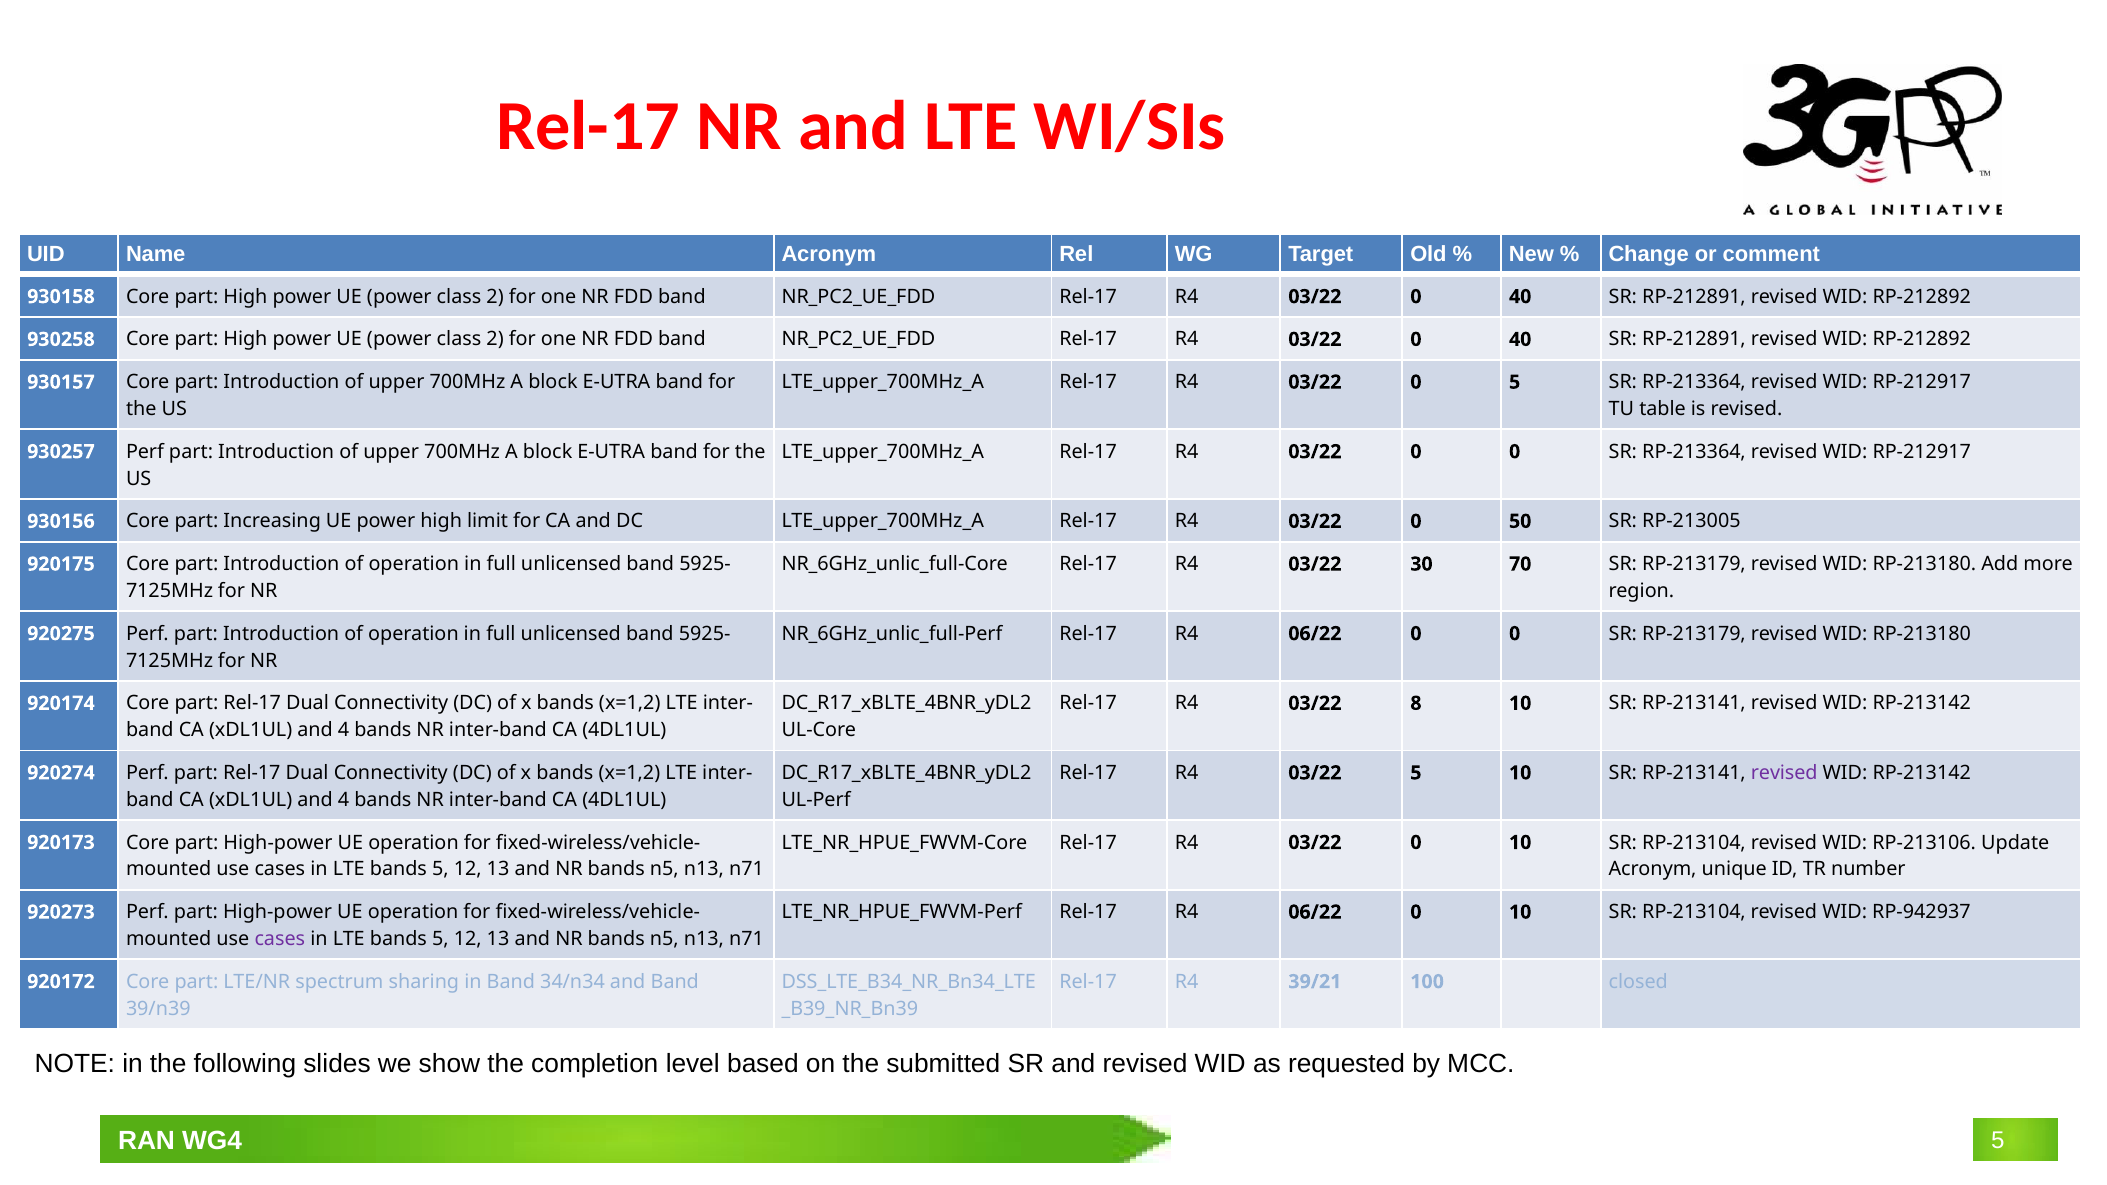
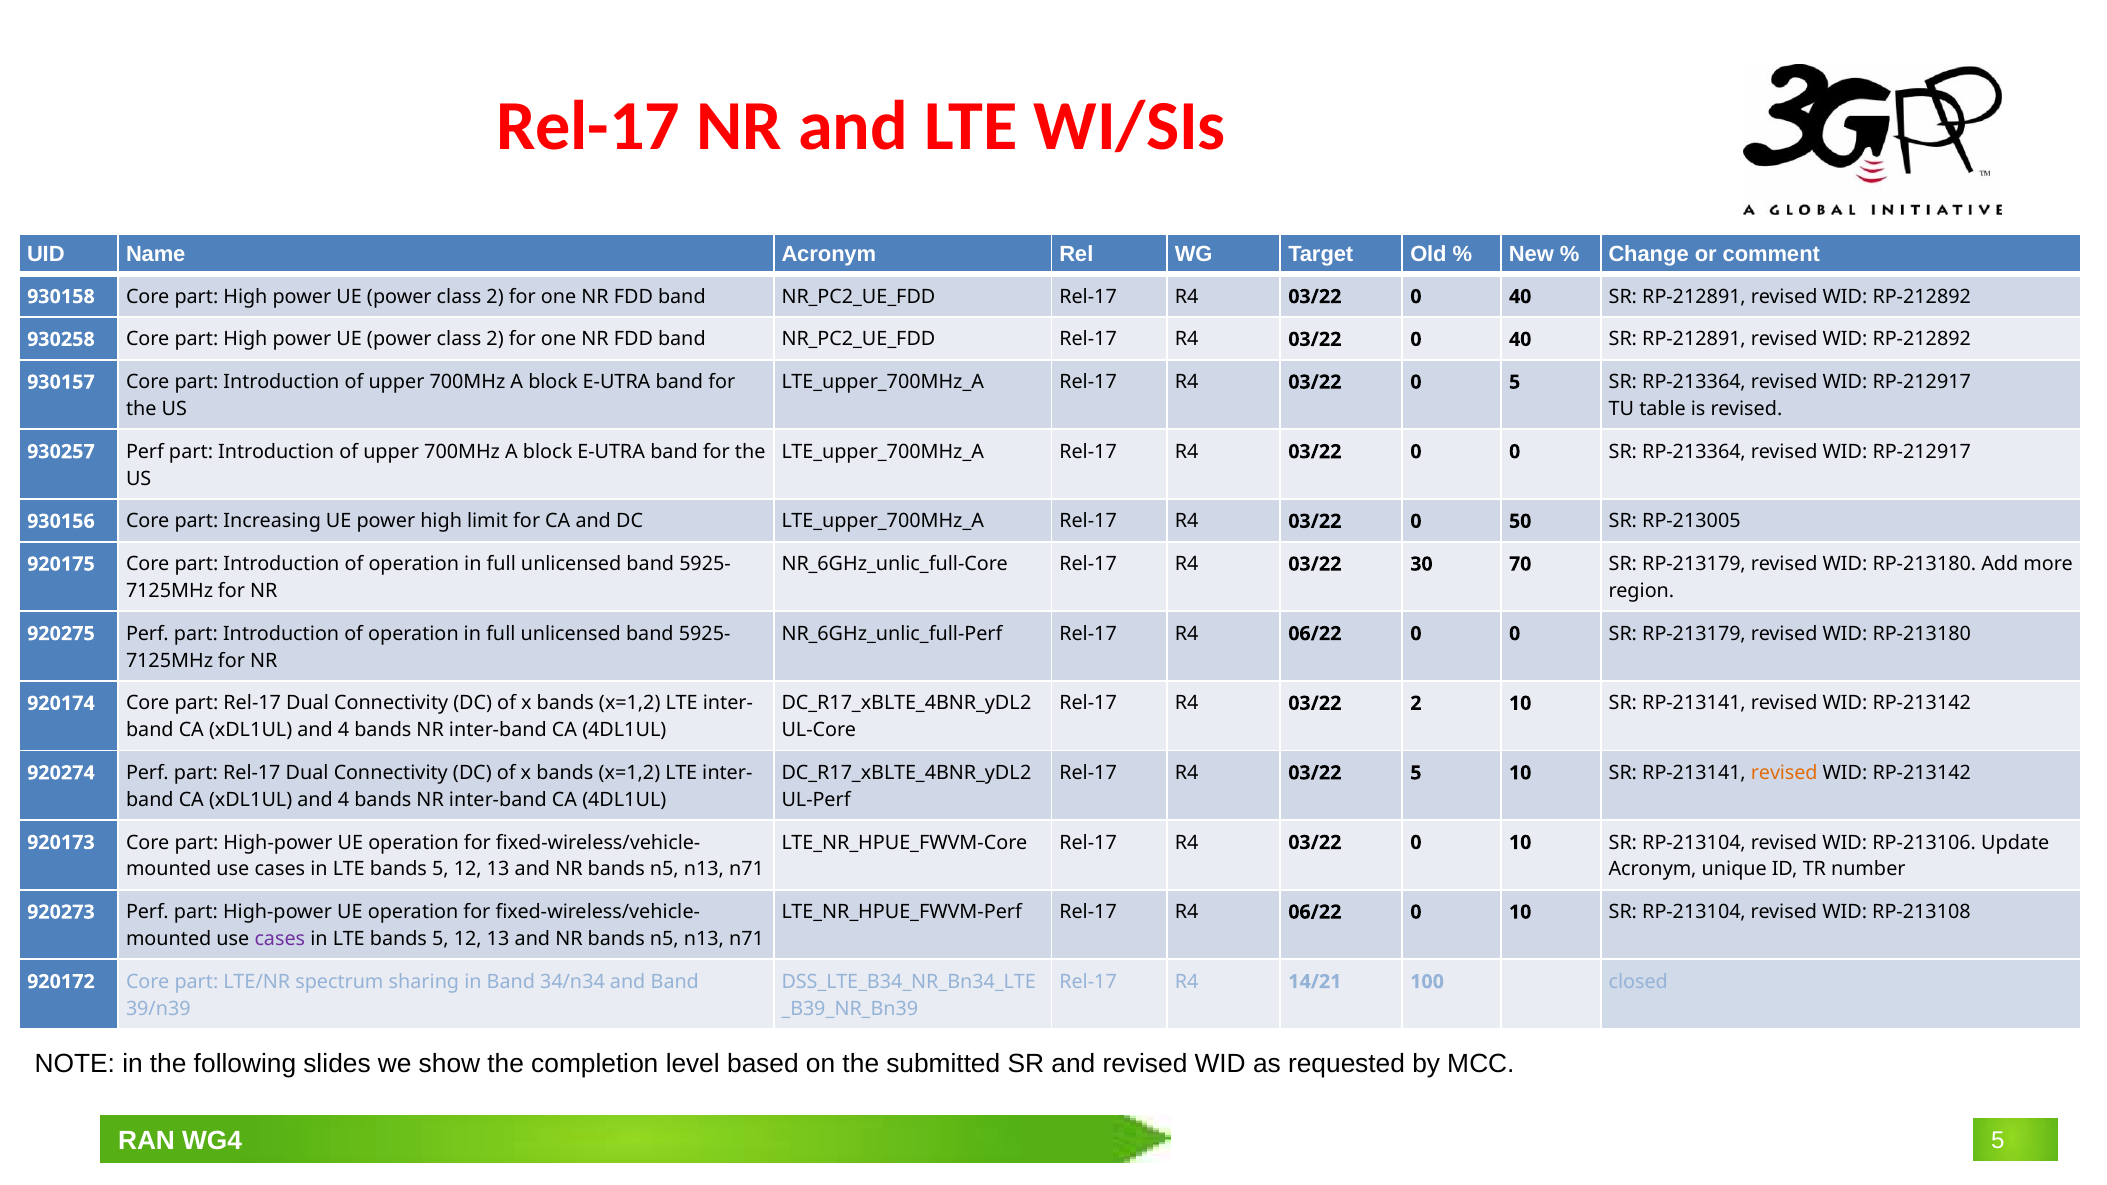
03/22 8: 8 -> 2
revised at (1784, 773) colour: purple -> orange
RP‑942937: RP‑942937 -> RP‑213108
39/21: 39/21 -> 14/21
